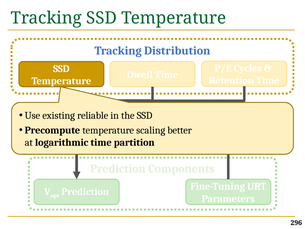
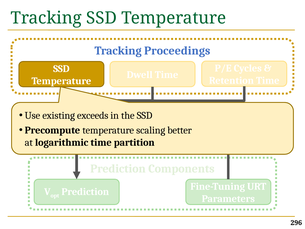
Distribution: Distribution -> Proceedings
reliable: reliable -> exceeds
